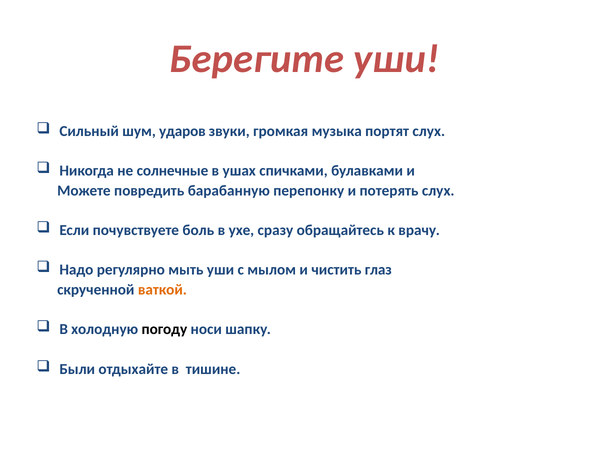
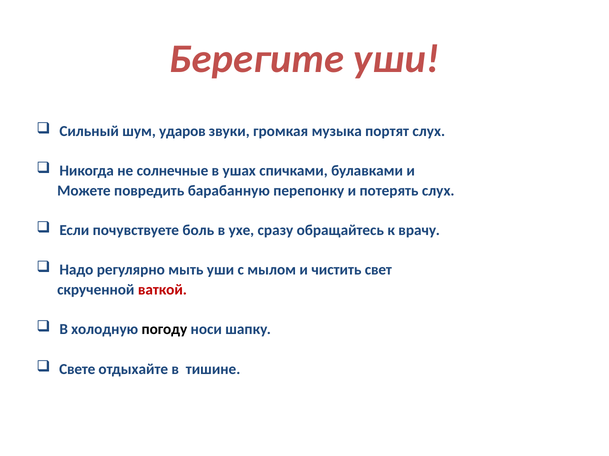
глаз: глаз -> свет
ваткой colour: orange -> red
Были: Были -> Свете
